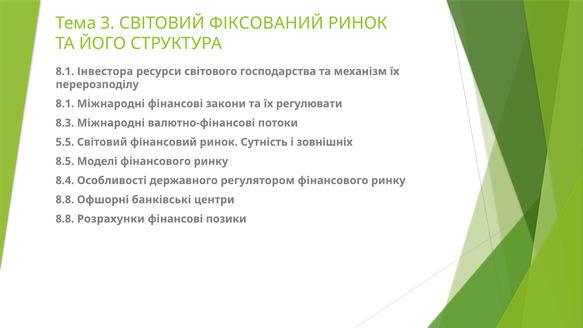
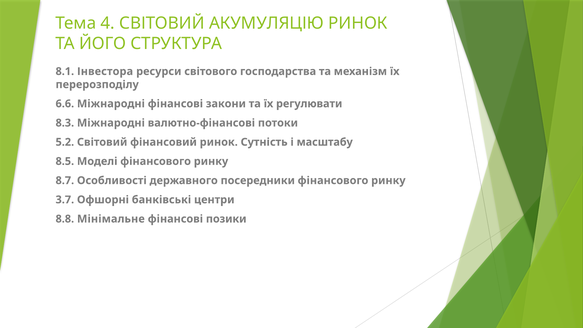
3: 3 -> 4
ФІКСОВАНИЙ: ФІКСОВАНИЙ -> АКУМУЛЯЦІЮ
8.1 at (65, 104): 8.1 -> 6.6
5.5: 5.5 -> 5.2
зовнішніх: зовнішніх -> масштабу
8.4: 8.4 -> 8.7
регулятором: регулятором -> посередники
8.8 at (65, 200): 8.8 -> 3.7
Розрахунки: Розрахунки -> Мінімальне
